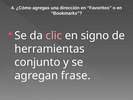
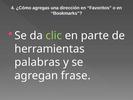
clic colour: pink -> light green
signo: signo -> parte
conjunto: conjunto -> palabras
